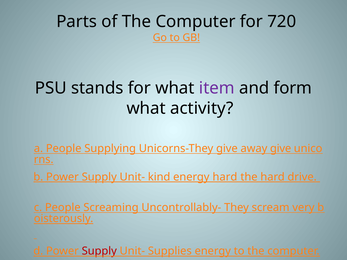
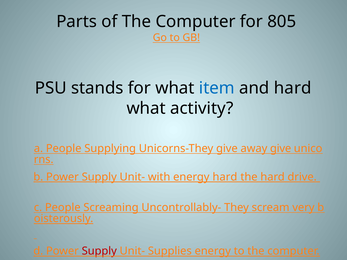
720: 720 -> 805
item colour: purple -> blue
and form: form -> hard
kind: kind -> with
